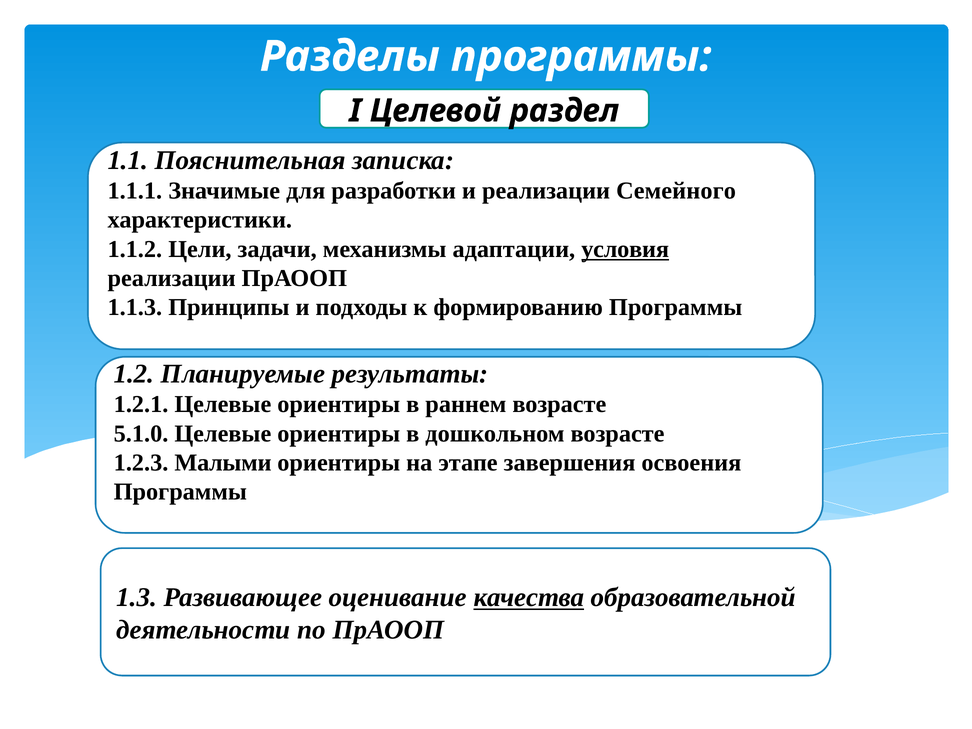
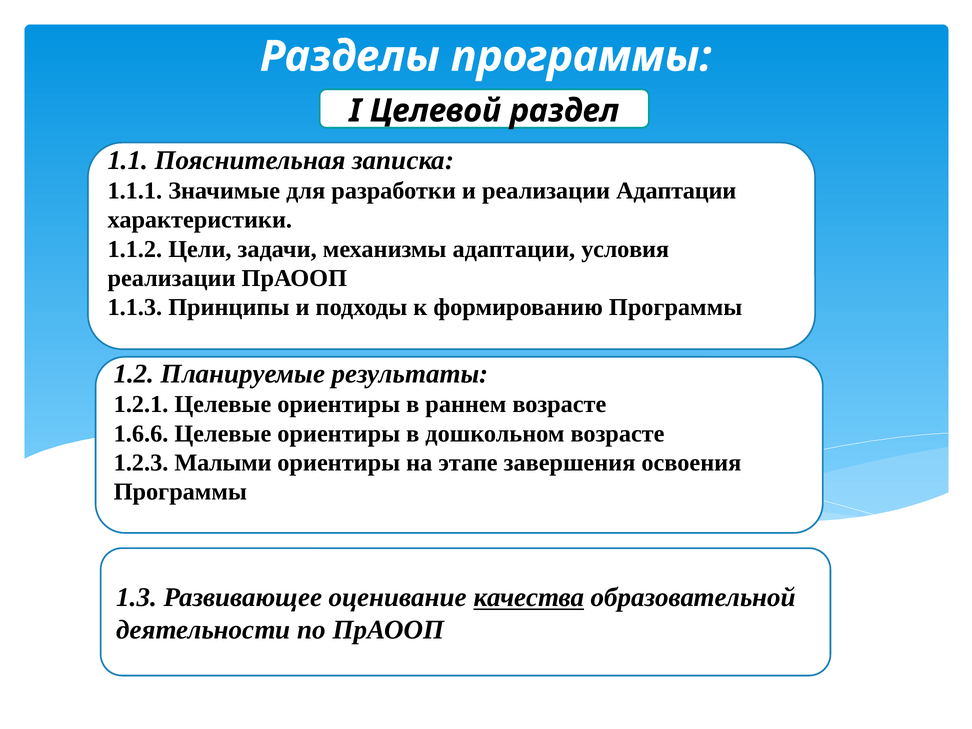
реализации Семейного: Семейного -> Адаптации
условия underline: present -> none
5.1.0: 5.1.0 -> 1.6.6
